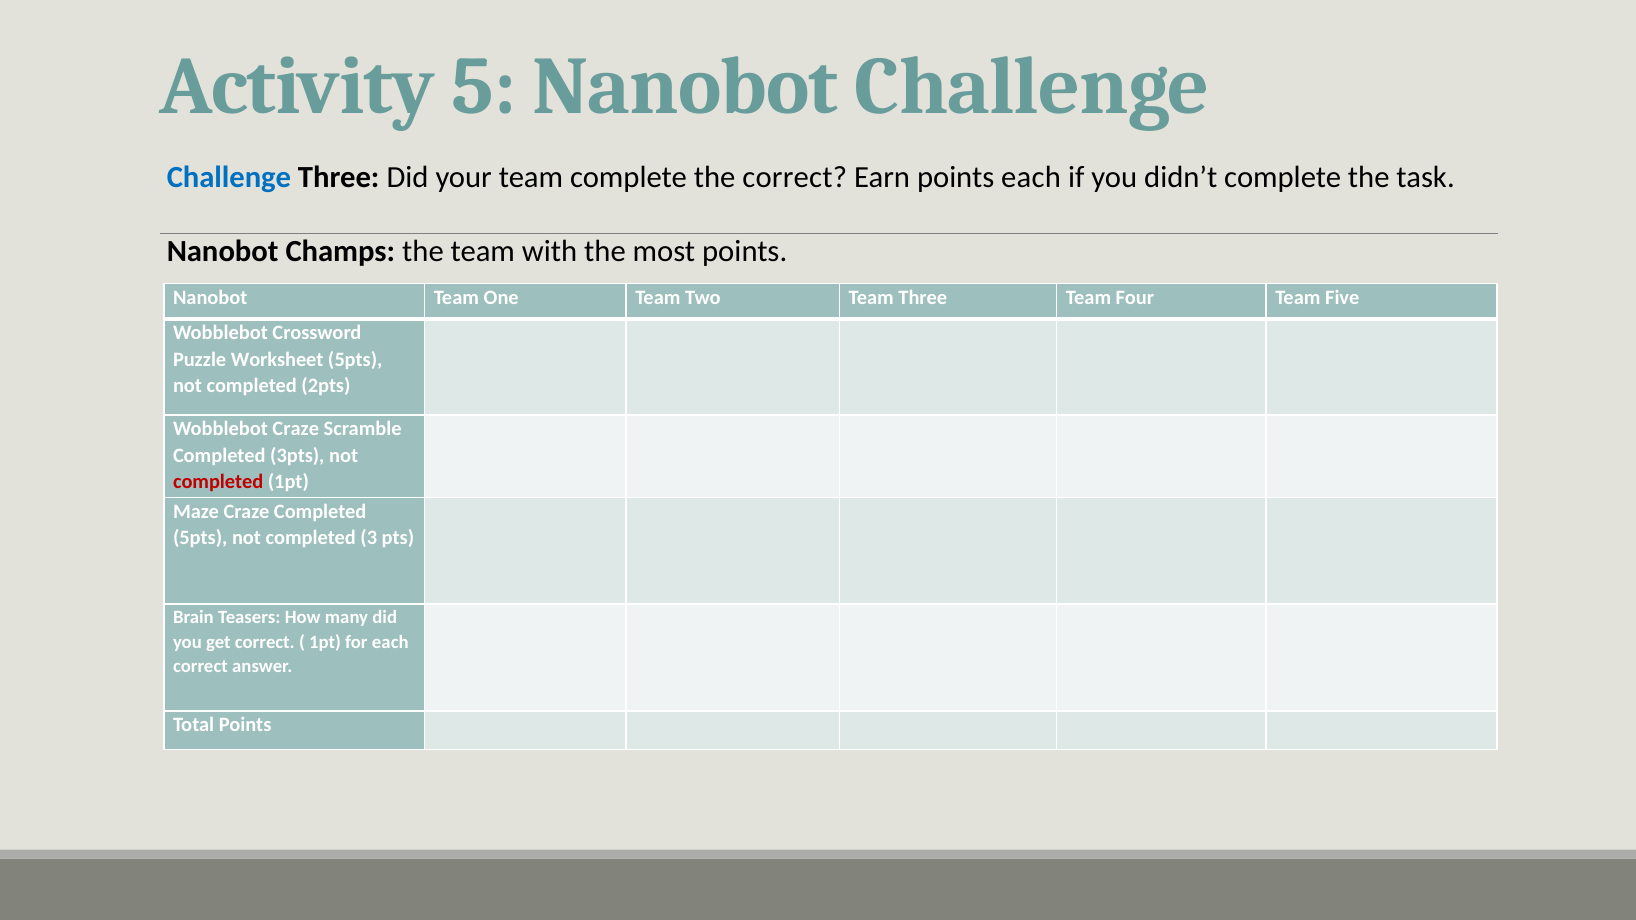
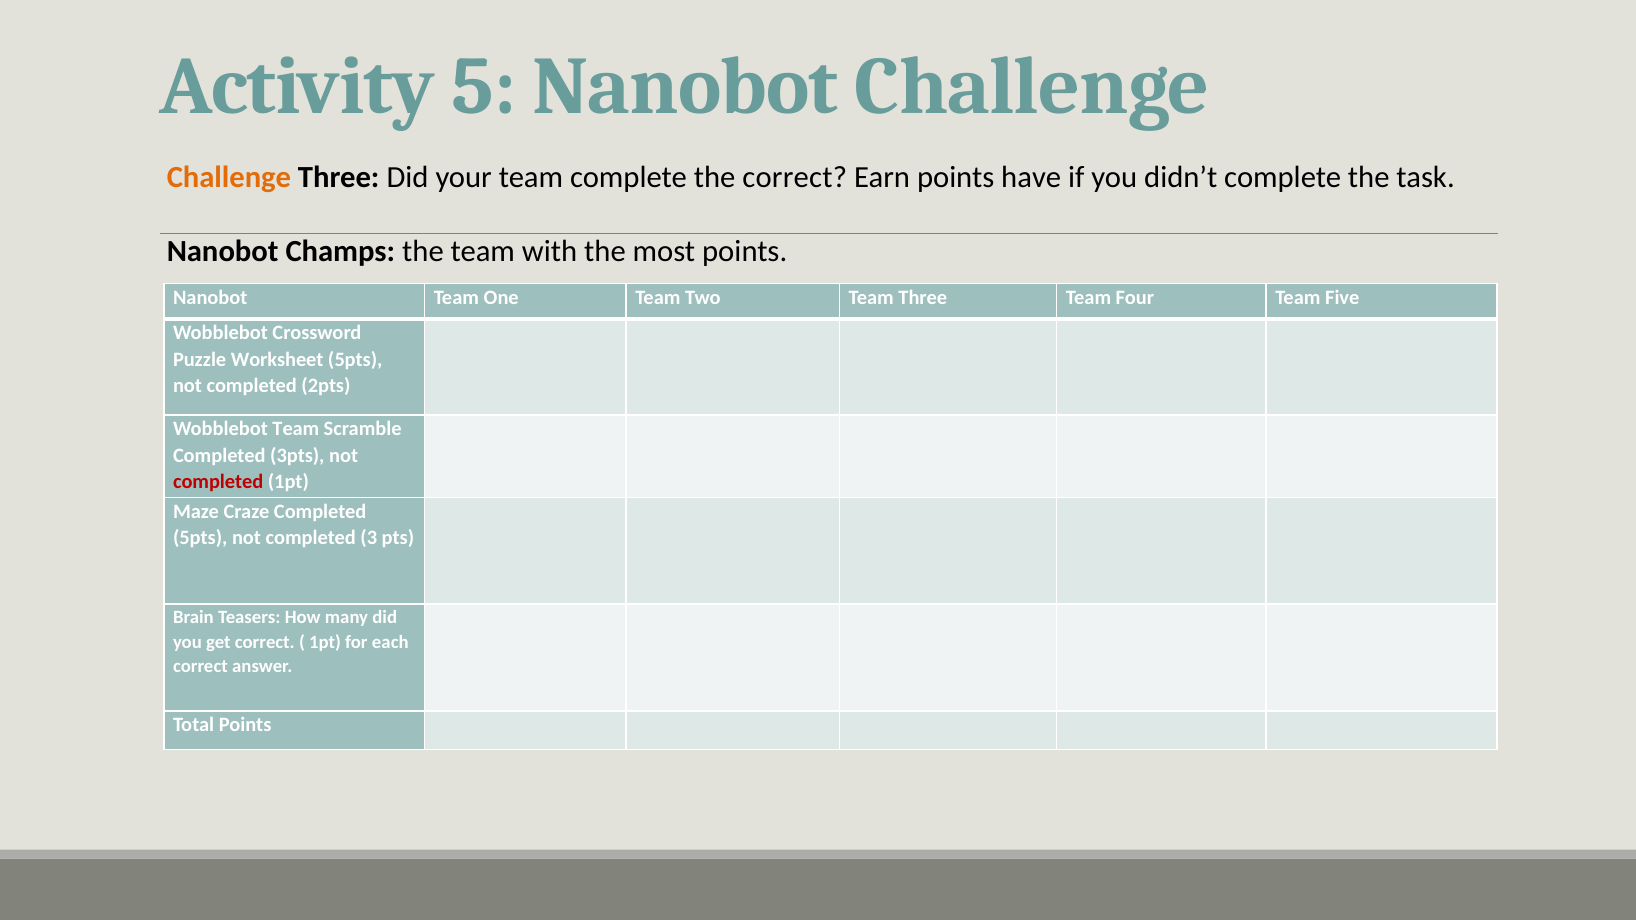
Challenge at (229, 177) colour: blue -> orange
points each: each -> have
Wobblebot Craze: Craze -> Team
